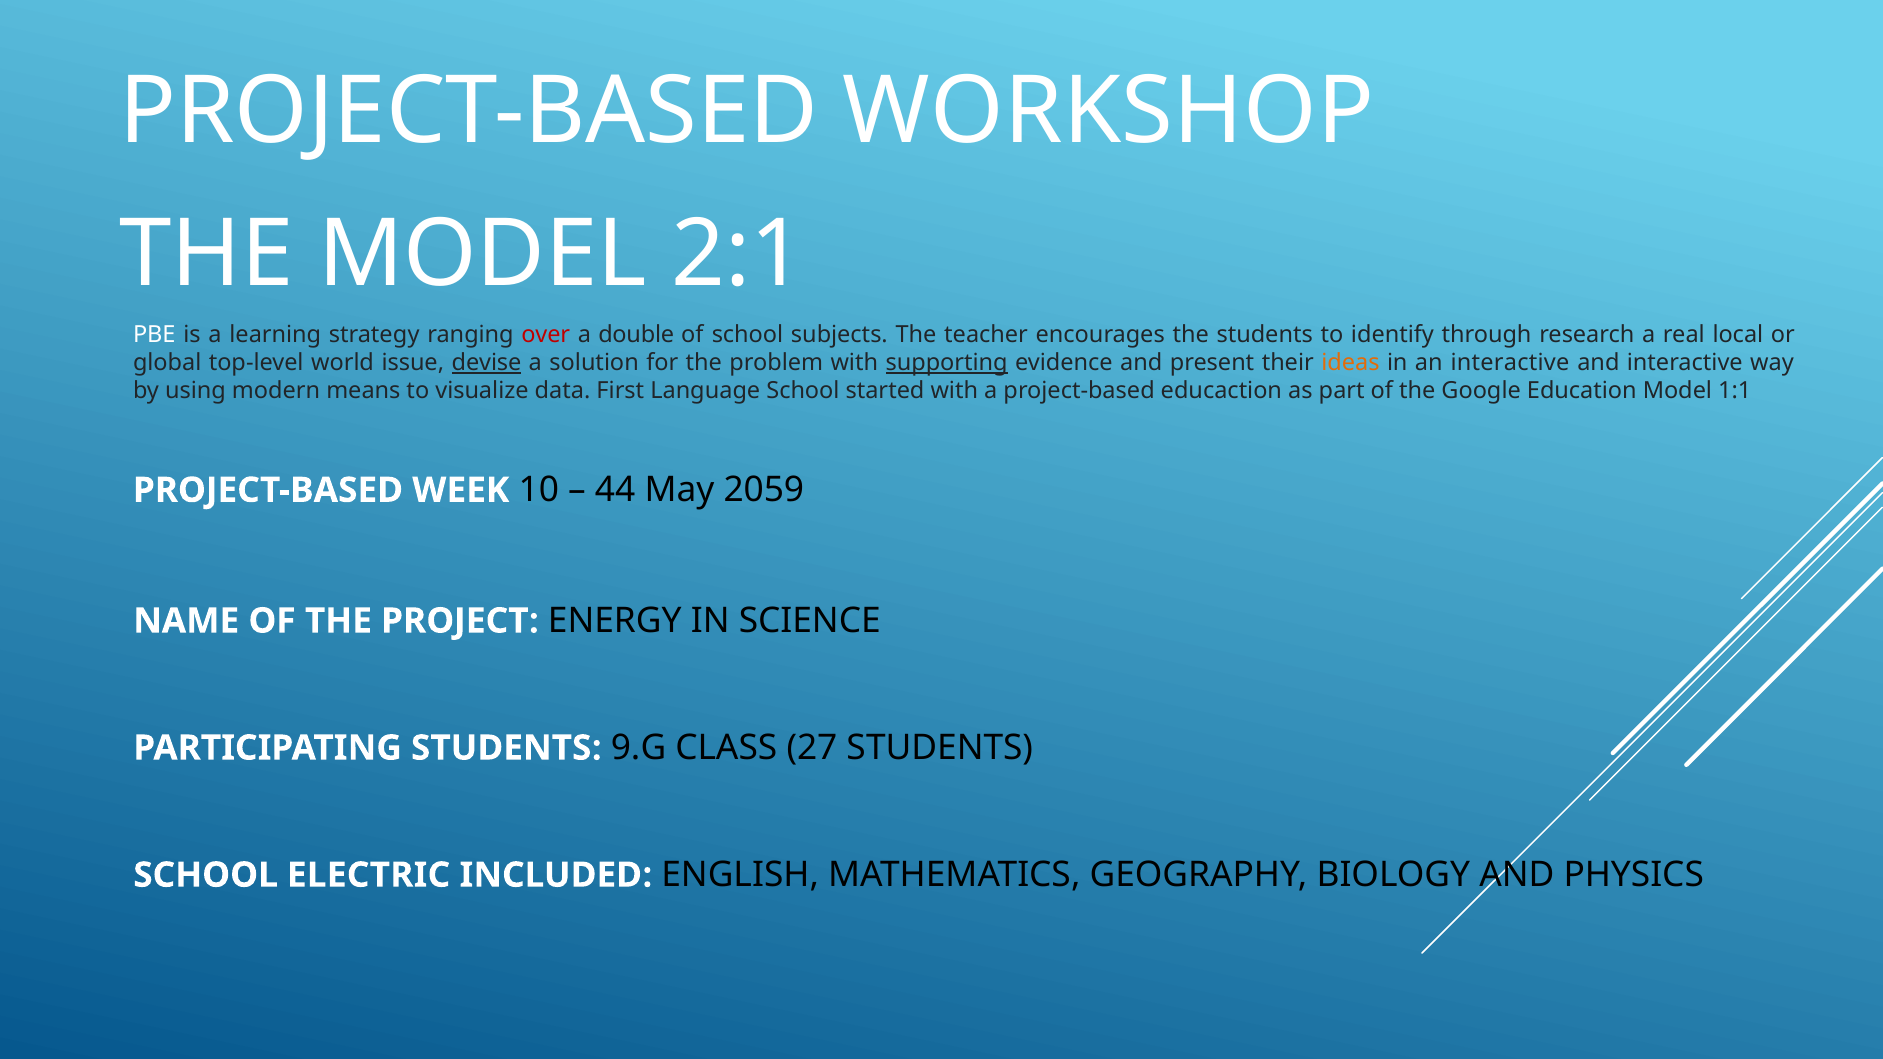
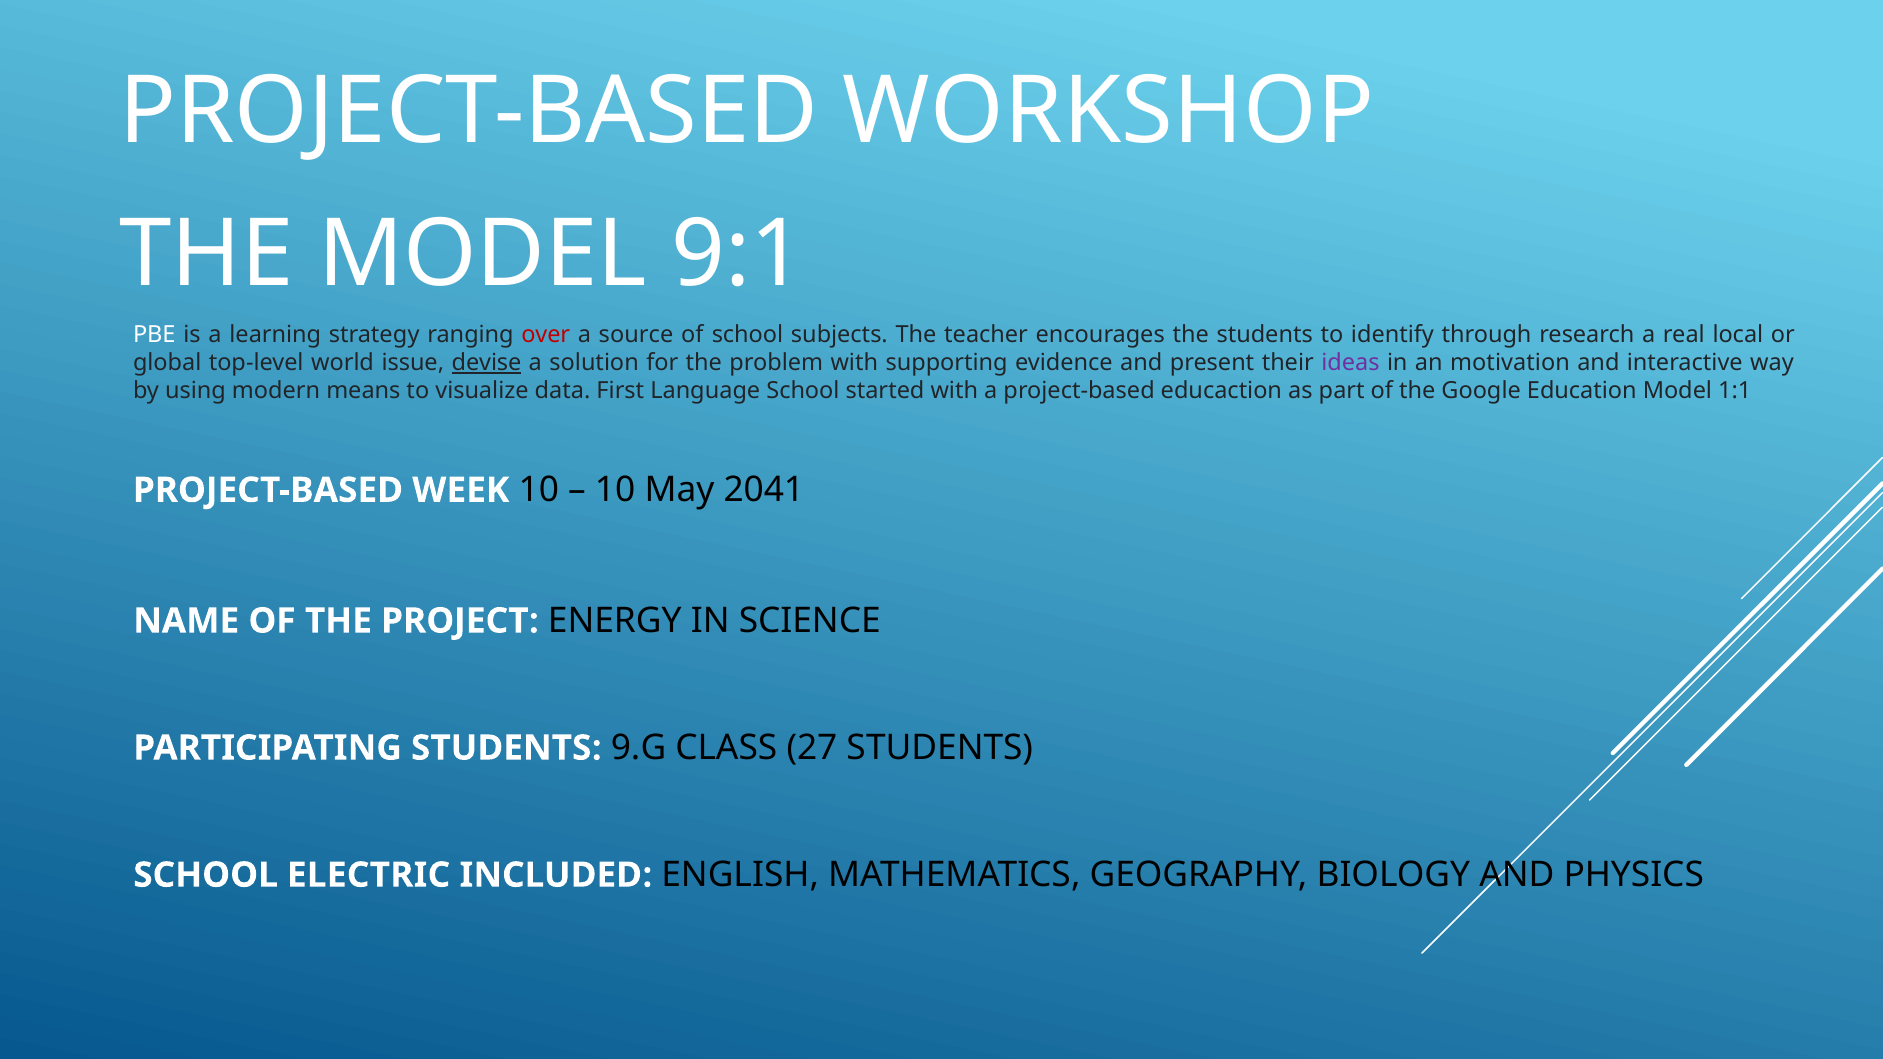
2:1: 2:1 -> 9:1
double: double -> source
supporting underline: present -> none
ideas colour: orange -> purple
an interactive: interactive -> motivation
44 at (615, 490): 44 -> 10
2059: 2059 -> 2041
